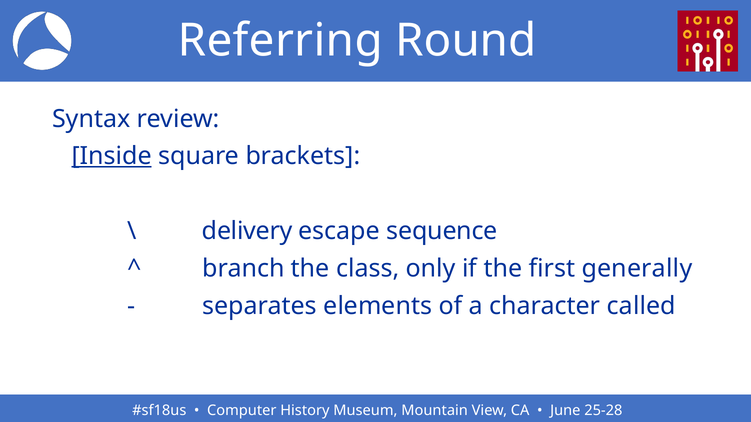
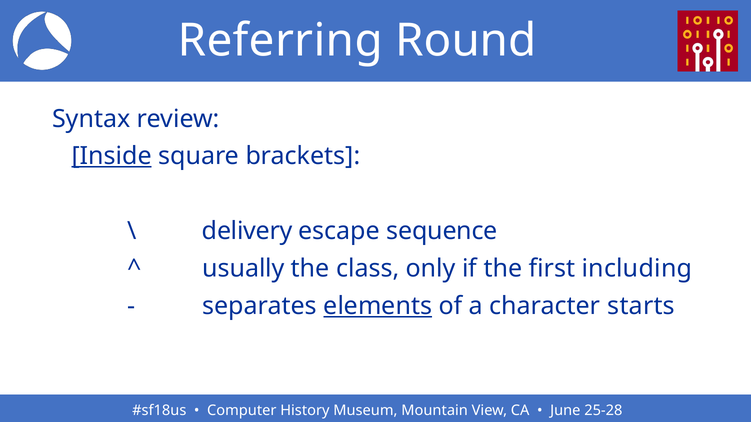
branch: branch -> usually
generally: generally -> including
elements underline: none -> present
called: called -> starts
